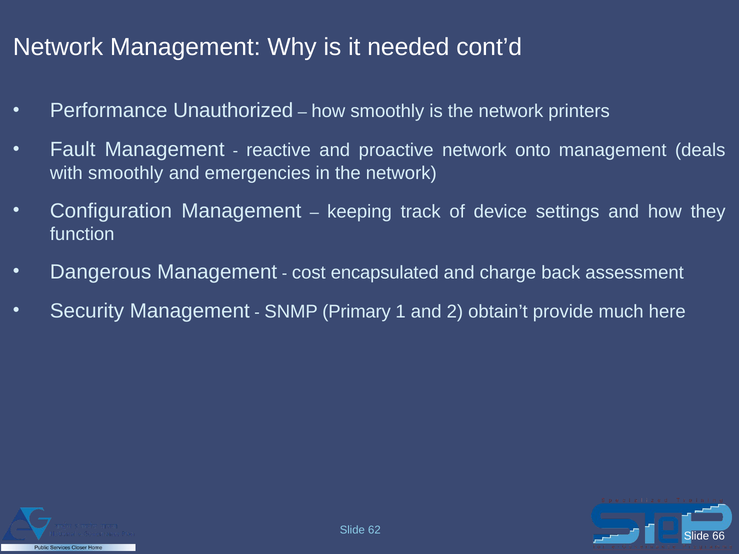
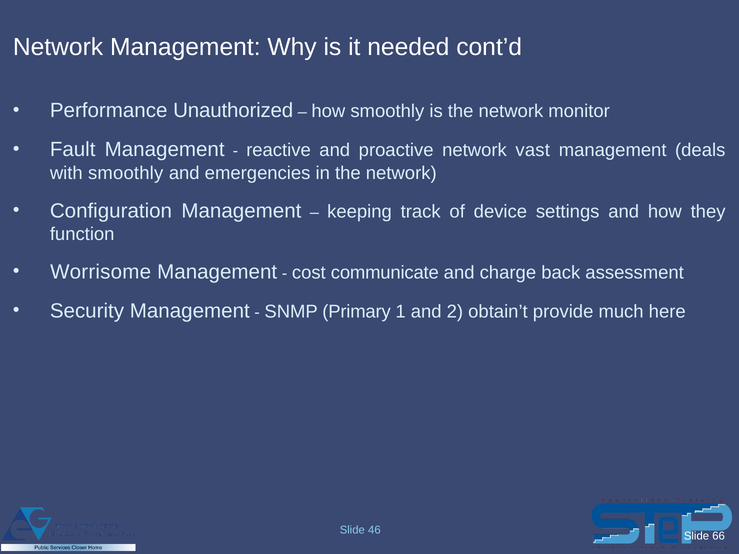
printers: printers -> monitor
onto: onto -> vast
Dangerous: Dangerous -> Worrisome
encapsulated: encapsulated -> communicate
62: 62 -> 46
